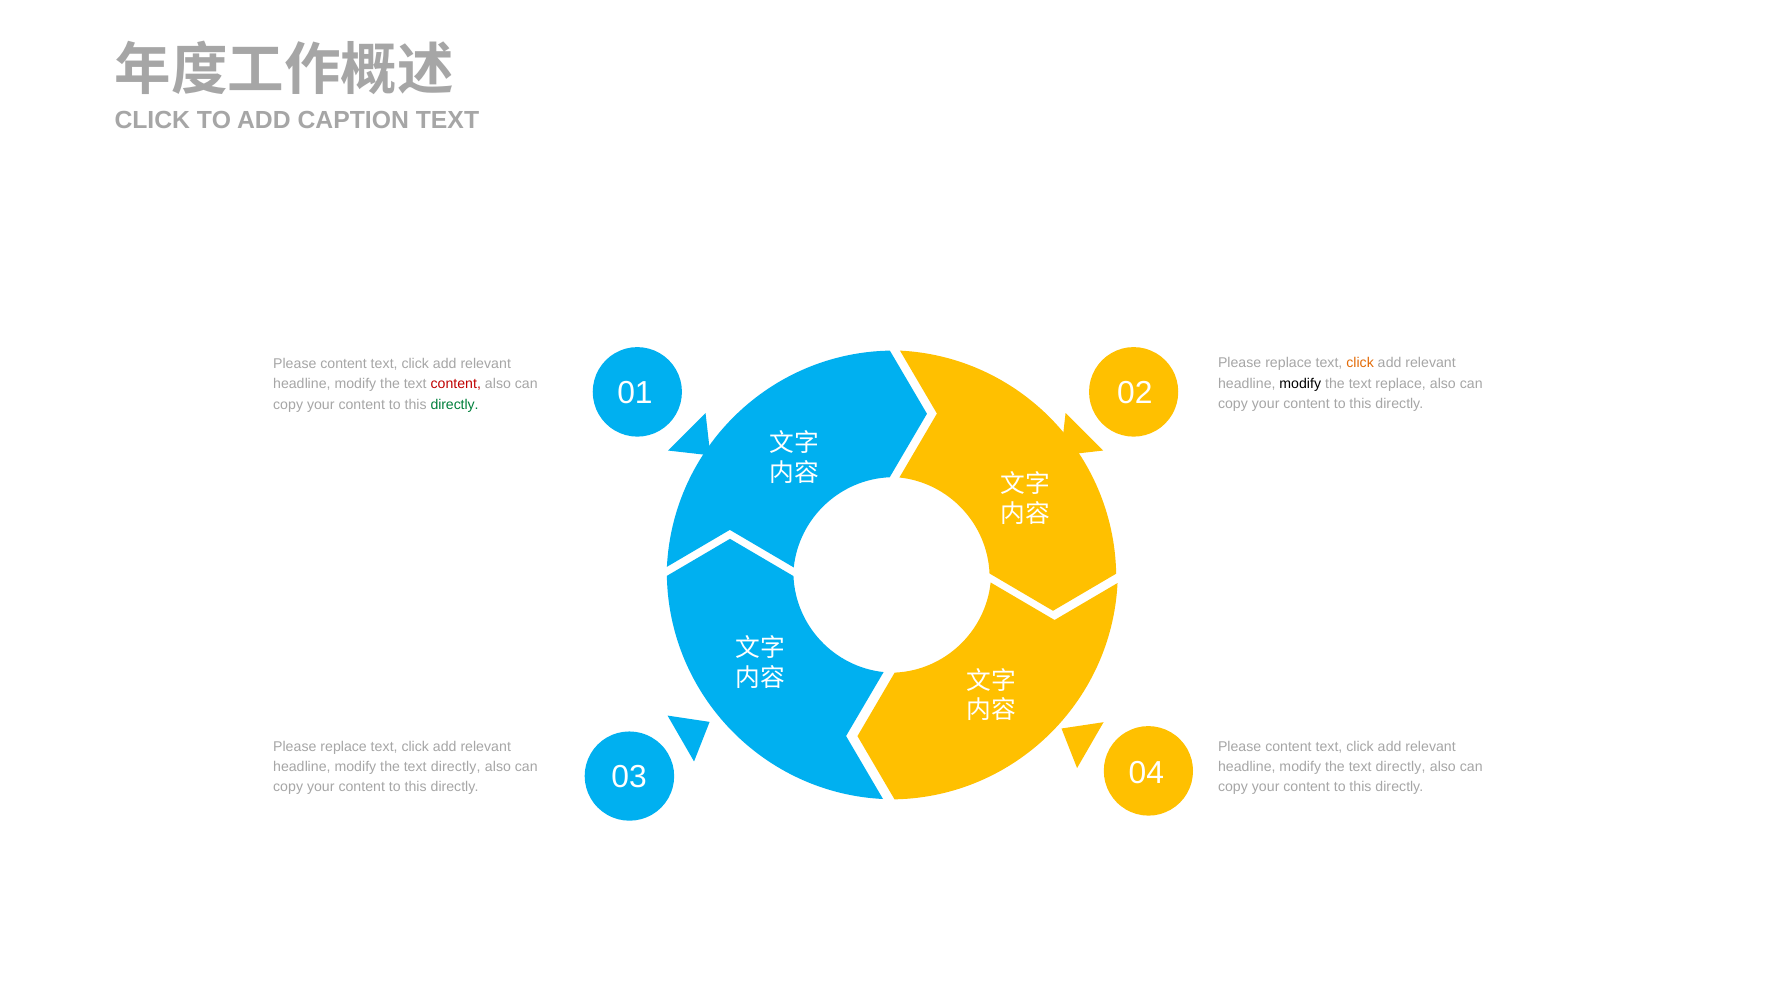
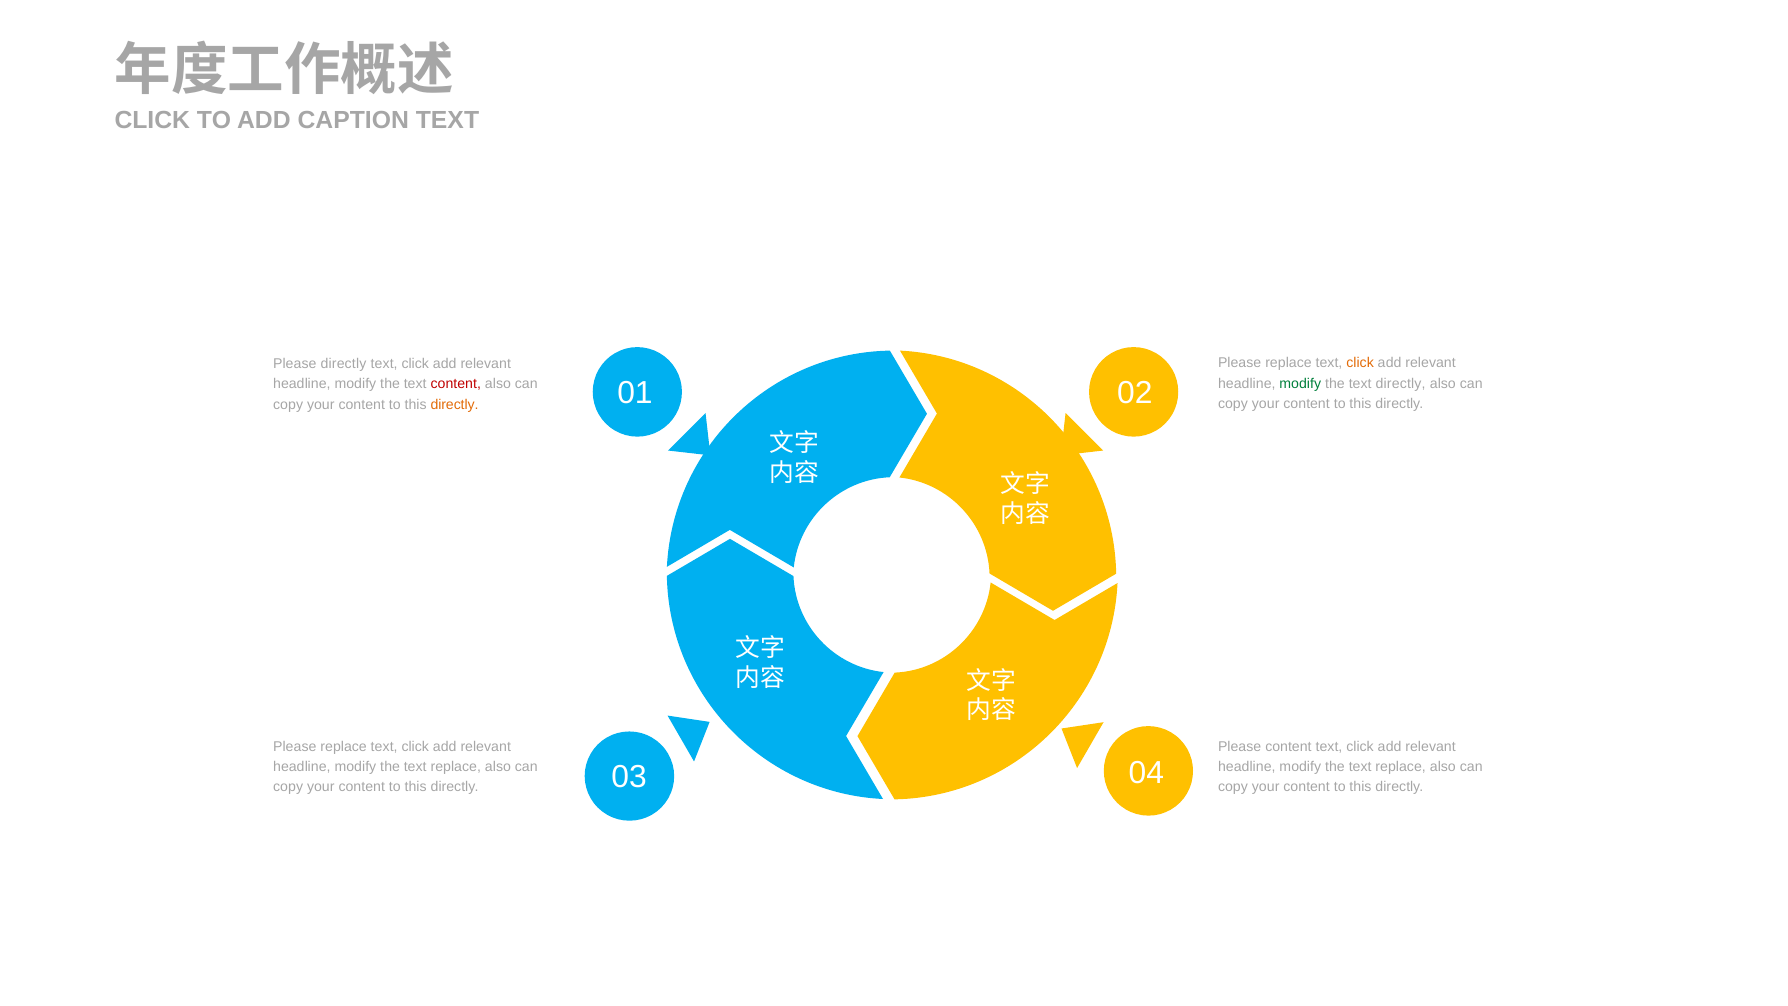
content at (344, 364): content -> directly
modify at (1300, 383) colour: black -> green
text replace: replace -> directly
directly at (455, 404) colour: green -> orange
directly at (456, 767): directly -> replace
directly at (1401, 767): directly -> replace
